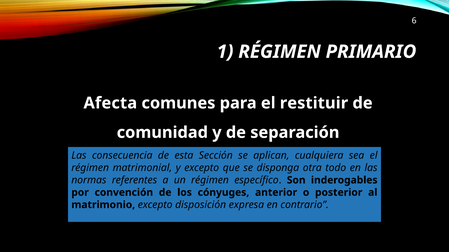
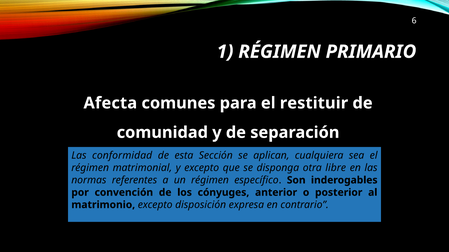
consecuencia: consecuencia -> conformidad
todo: todo -> libre
